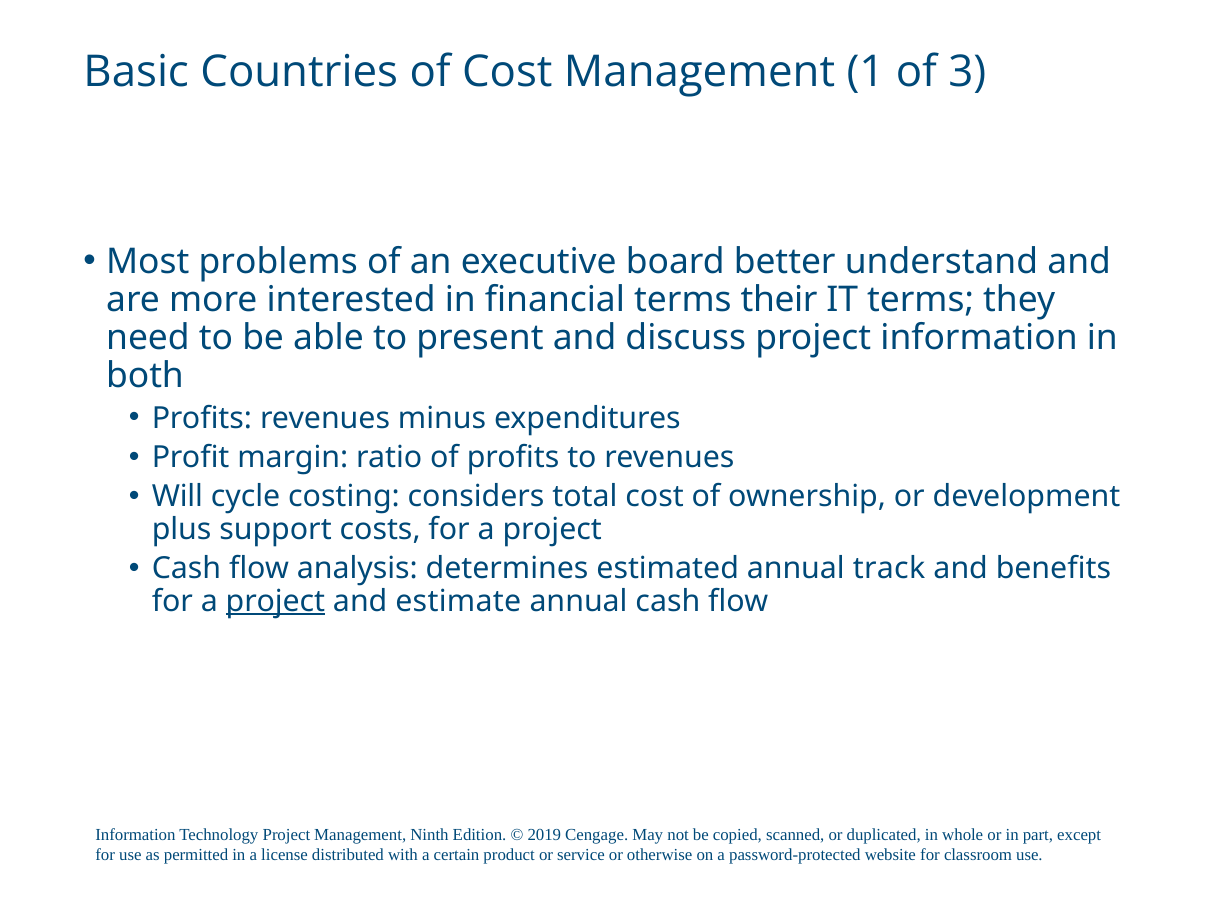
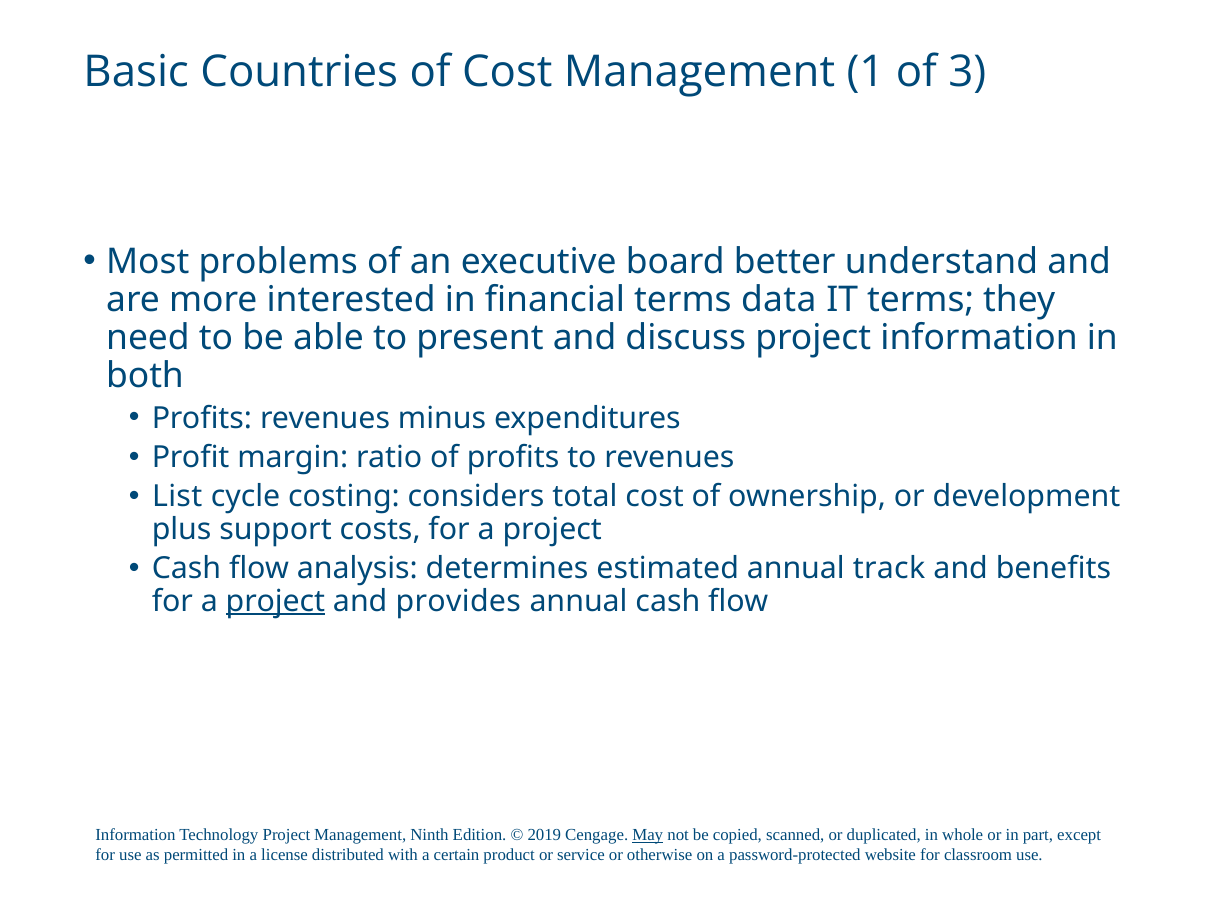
their: their -> data
Will: Will -> List
estimate: estimate -> provides
May underline: none -> present
